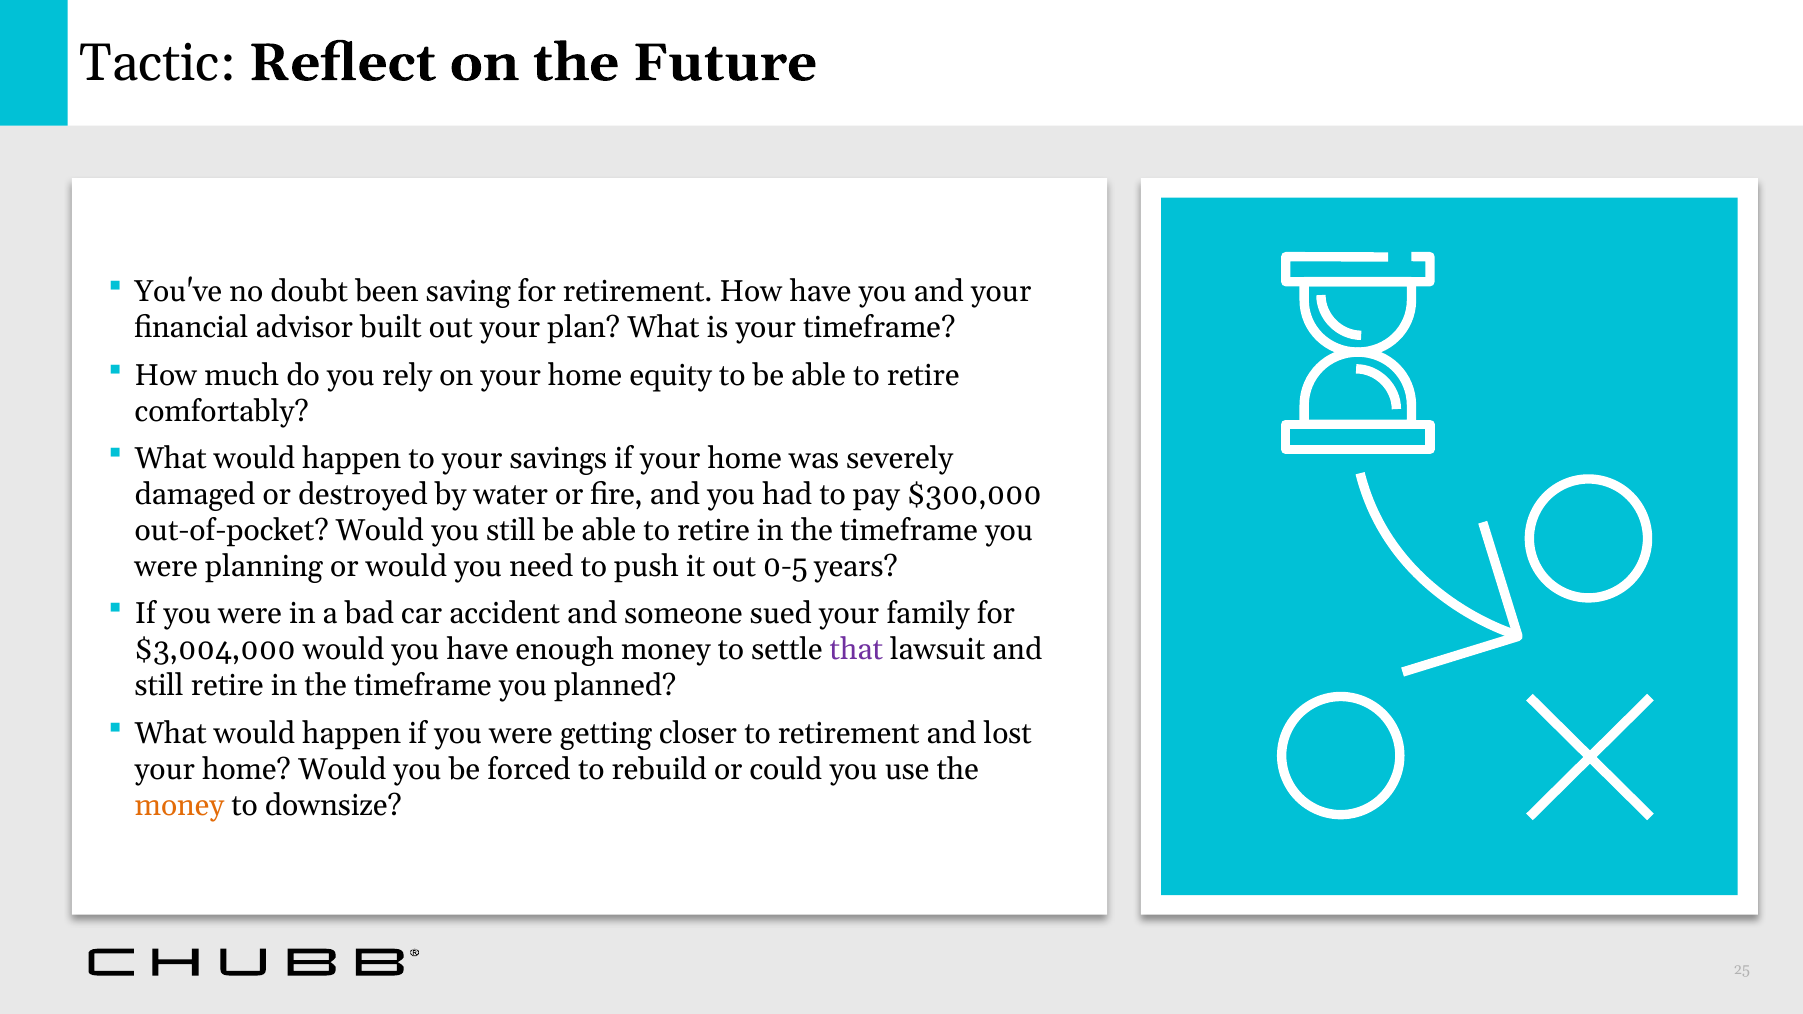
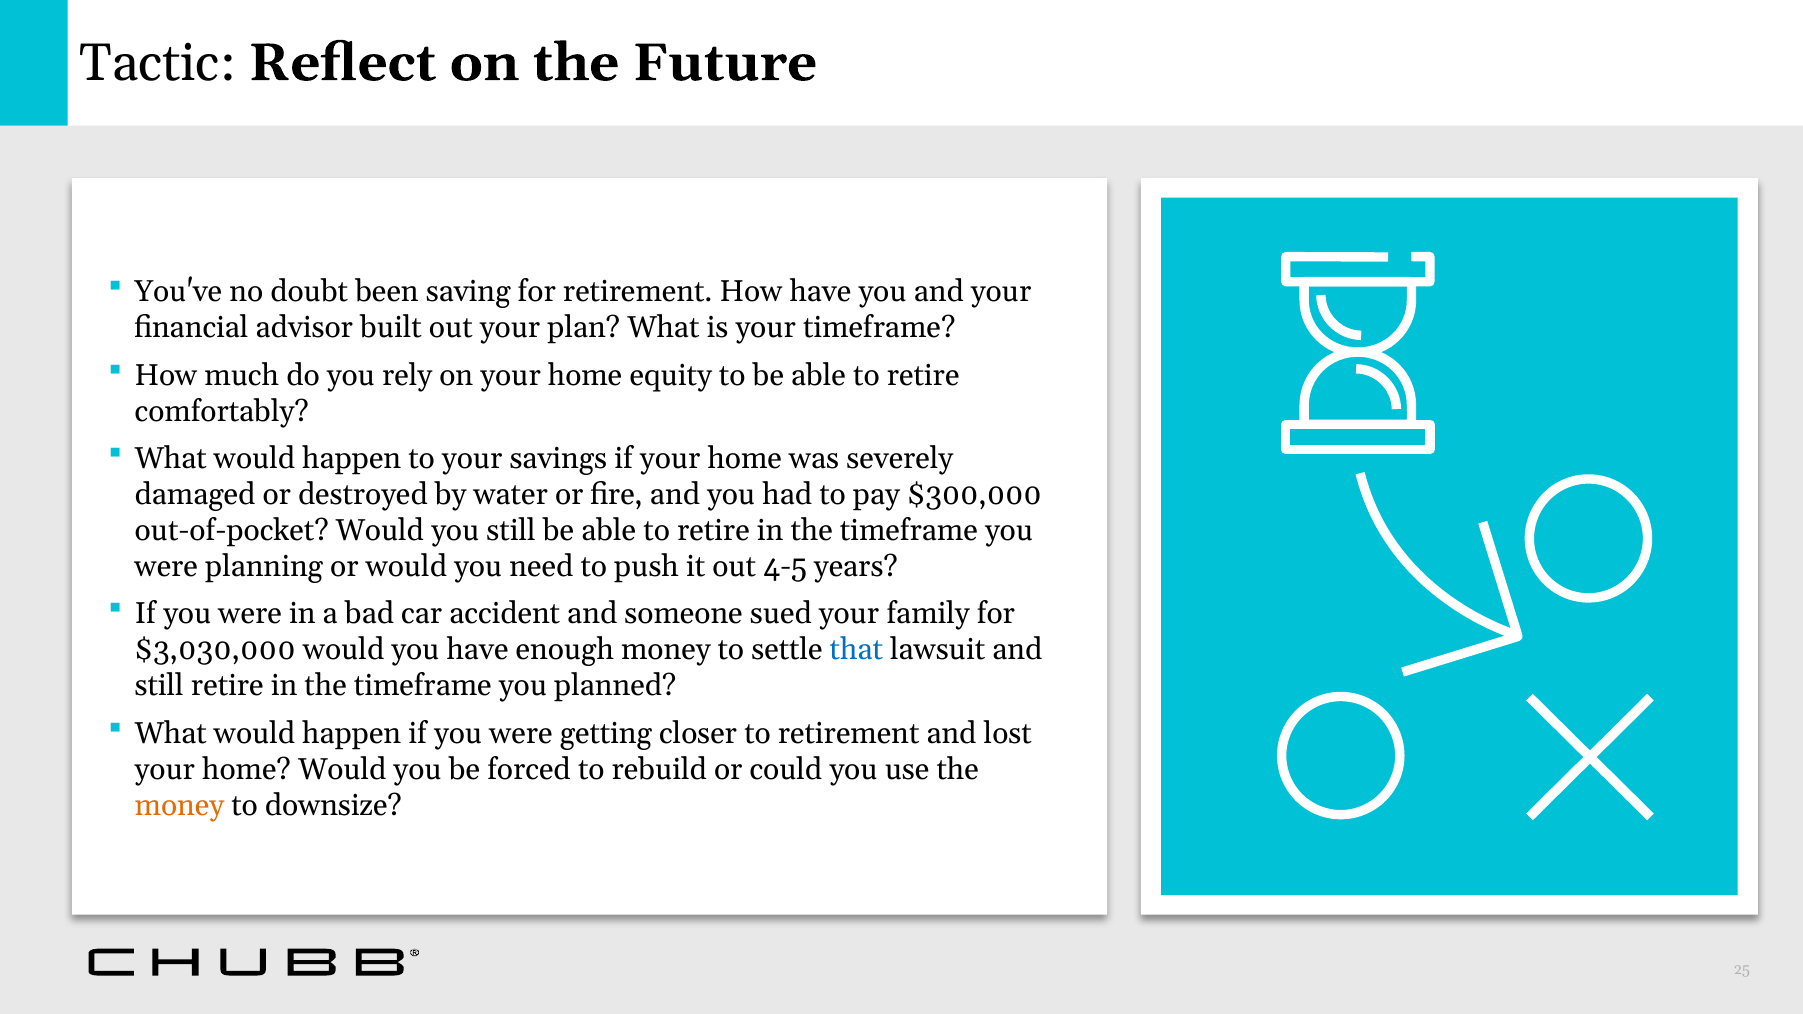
0-5: 0-5 -> 4-5
$3,004,000: $3,004,000 -> $3,030,000
that colour: purple -> blue
